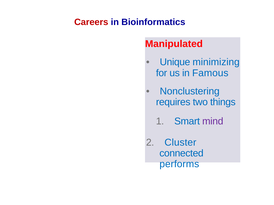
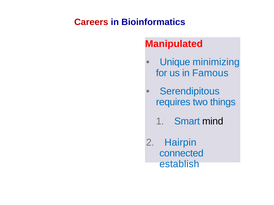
Nonclustering: Nonclustering -> Serendipitous
mind colour: purple -> black
Cluster: Cluster -> Hairpin
performs: performs -> establish
